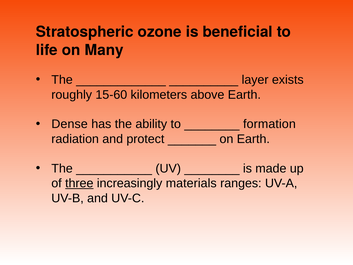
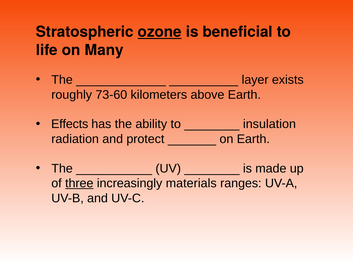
ozone underline: none -> present
15-60: 15-60 -> 73-60
Dense: Dense -> Effects
formation: formation -> insulation
